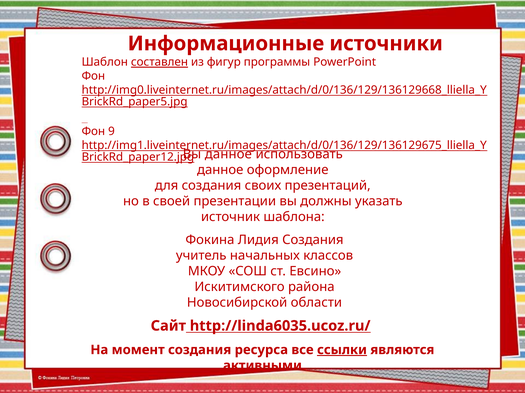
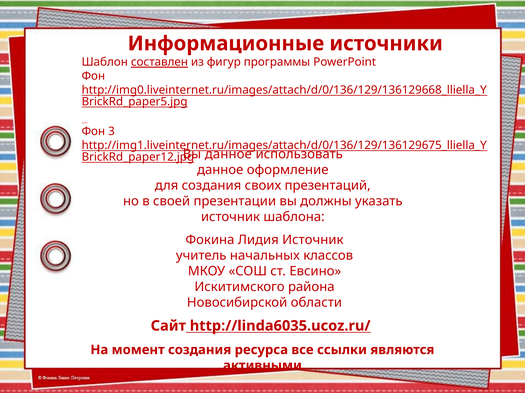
9: 9 -> 3
Лидия Создания: Создания -> Источник
ссылки underline: present -> none
